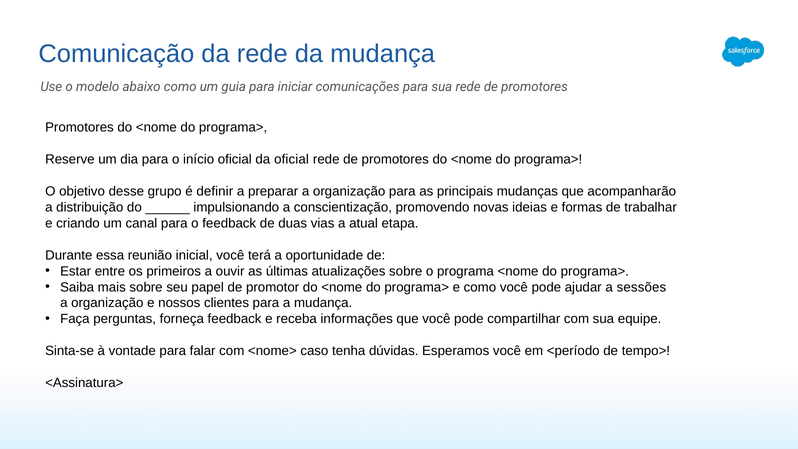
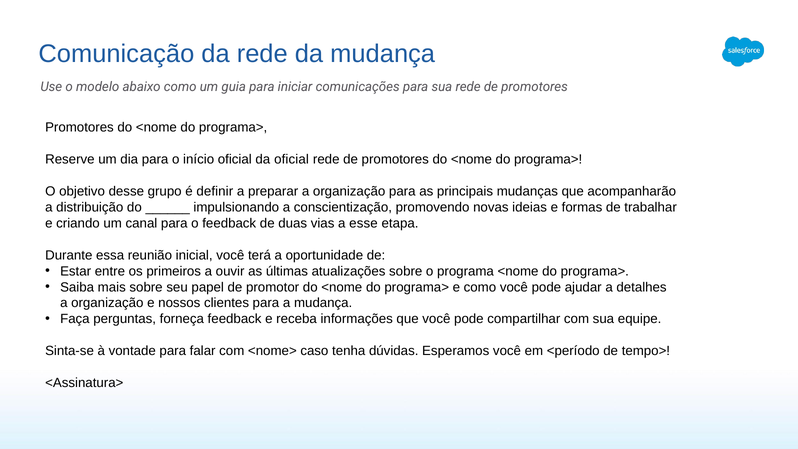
atual: atual -> esse
sessões: sessões -> detalhes
